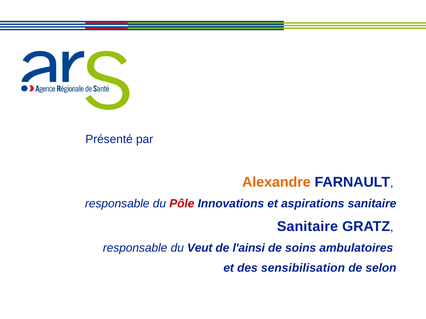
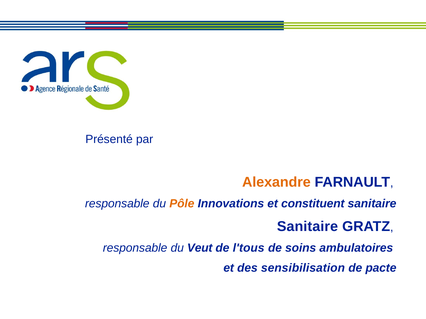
Pôle colour: red -> orange
aspirations: aspirations -> constituent
l'ainsi: l'ainsi -> l'tous
selon: selon -> pacte
